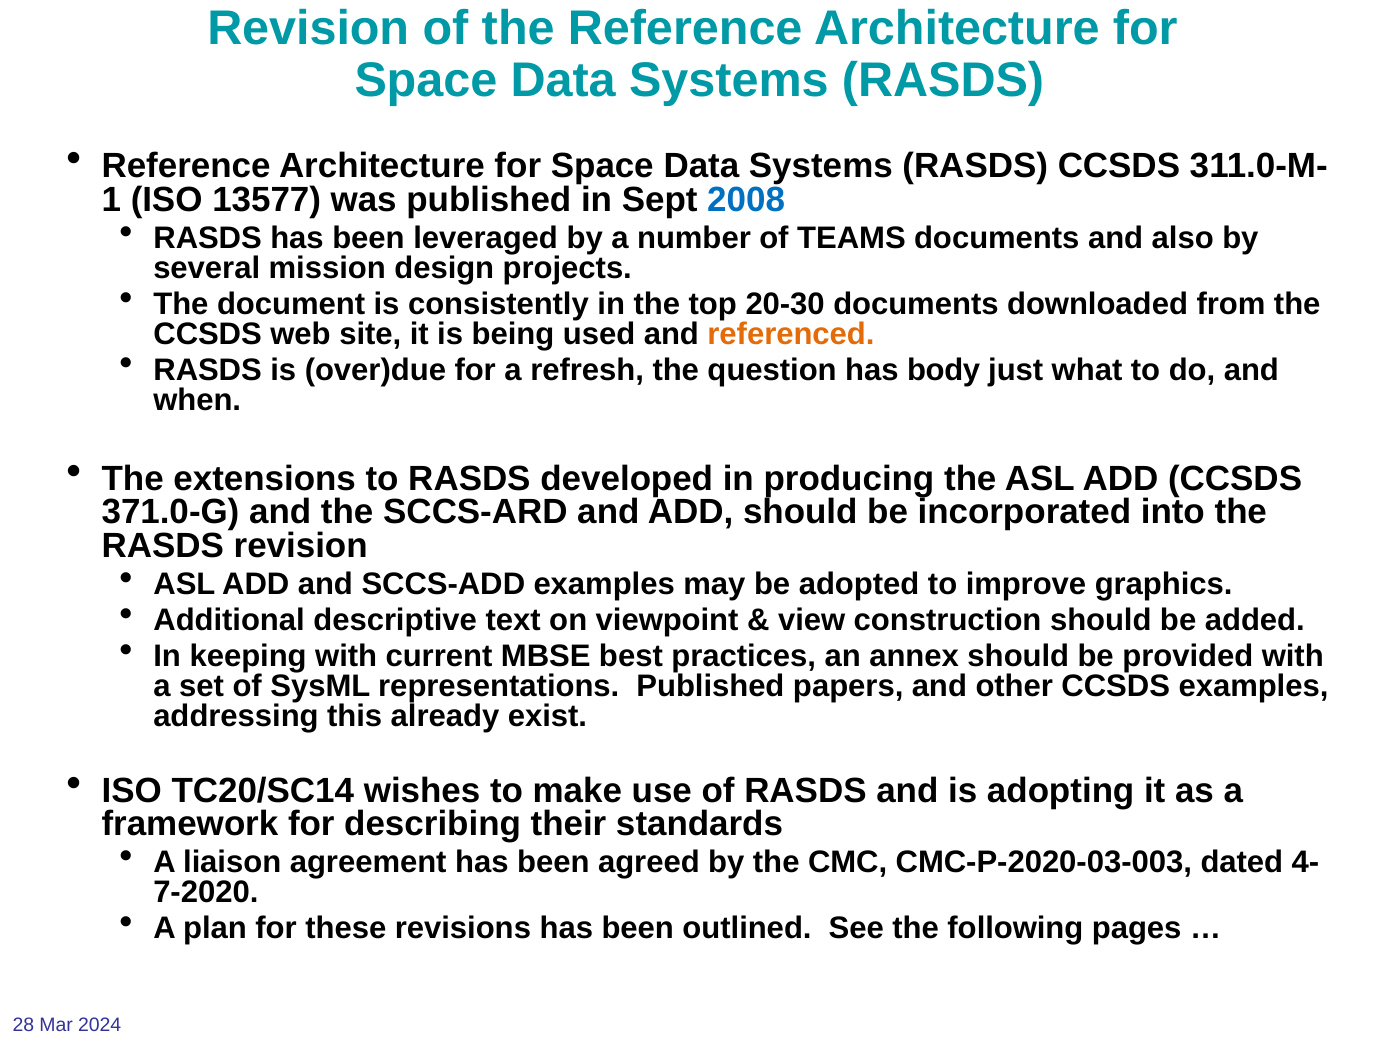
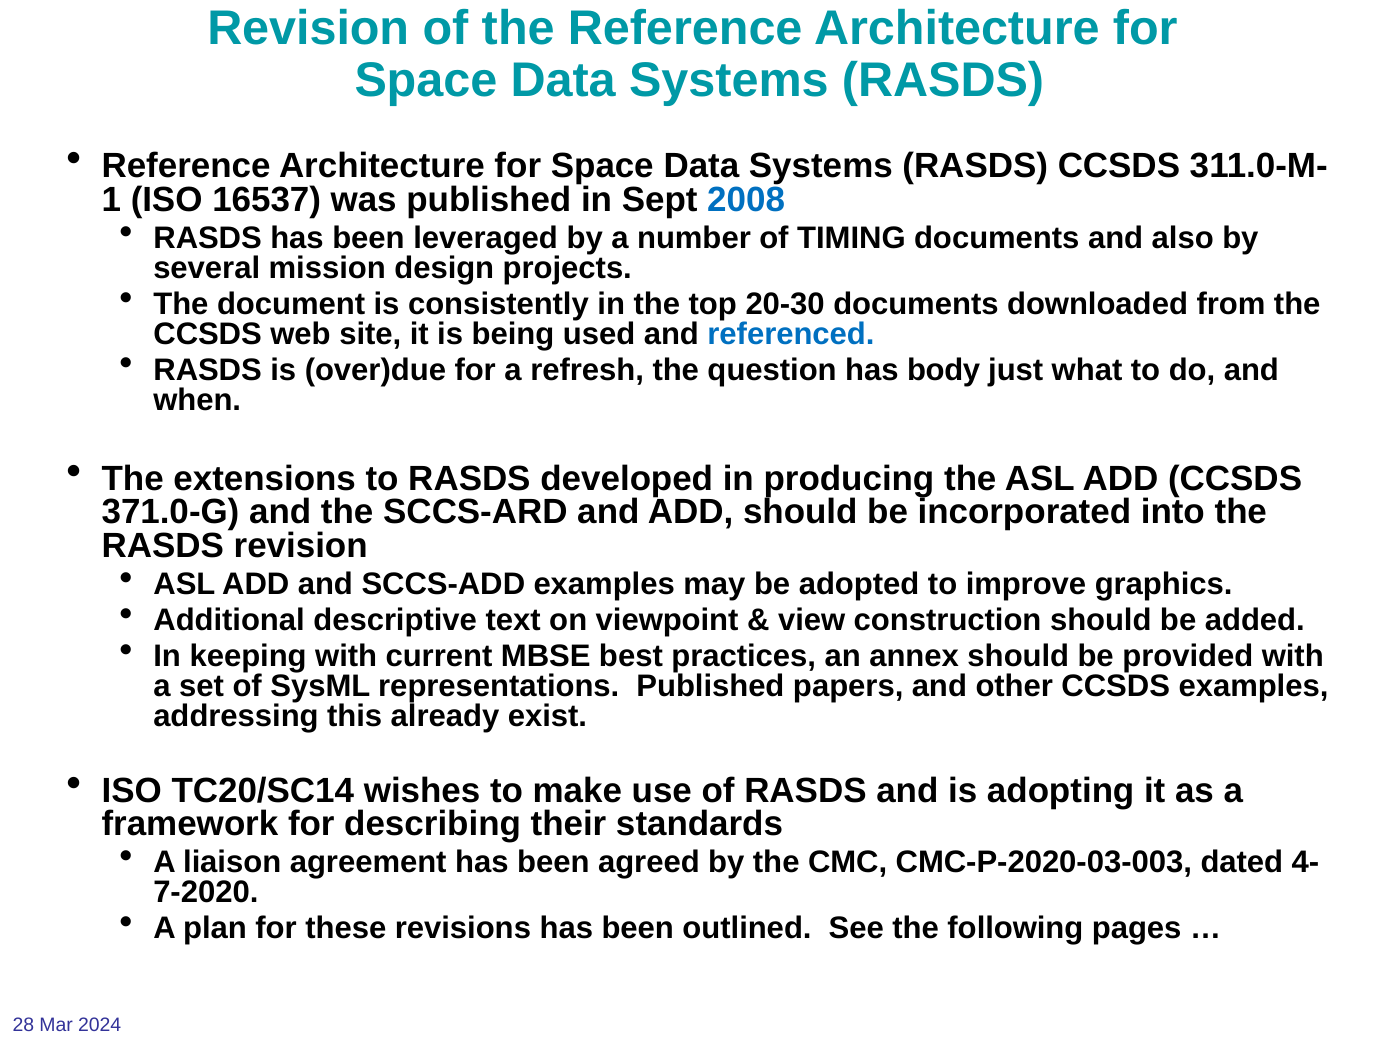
13577: 13577 -> 16537
TEAMS: TEAMS -> TIMING
referenced colour: orange -> blue
